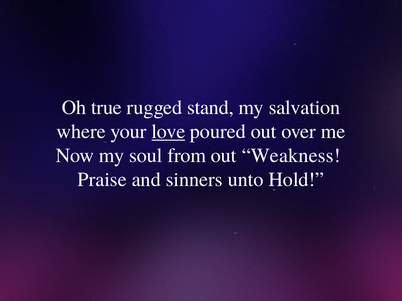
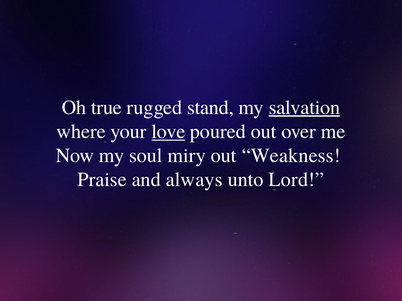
salvation underline: none -> present
from: from -> miry
sinners: sinners -> always
Hold: Hold -> Lord
